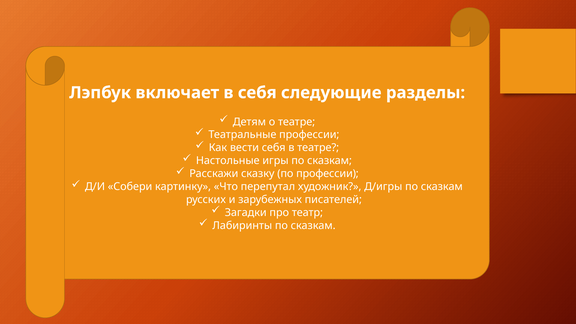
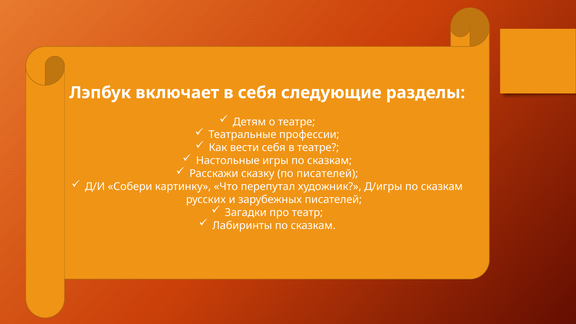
по профессии: профессии -> писателей
